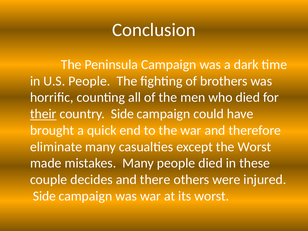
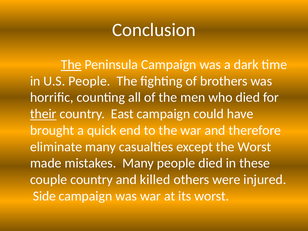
The at (71, 65) underline: none -> present
country Side: Side -> East
couple decides: decides -> country
there: there -> killed
